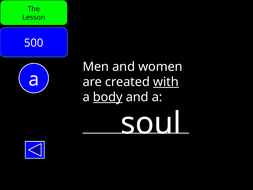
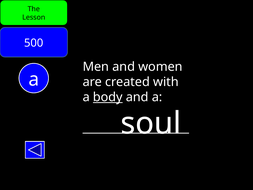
with underline: present -> none
